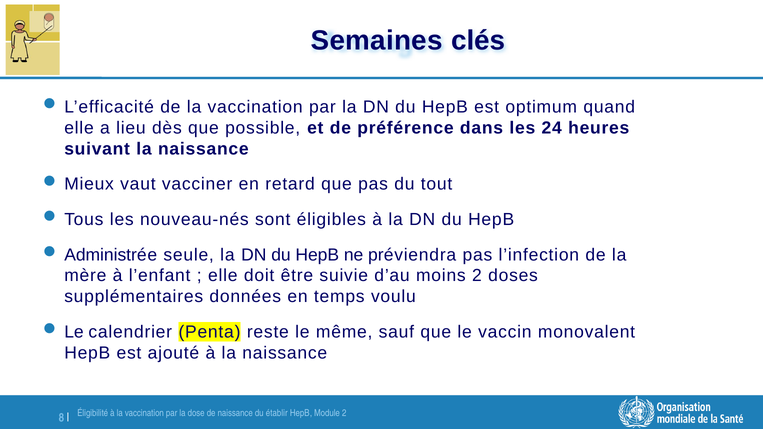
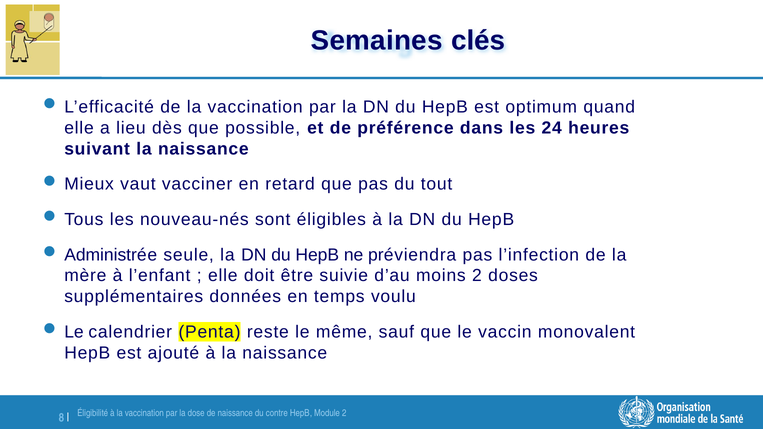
établir: établir -> contre
